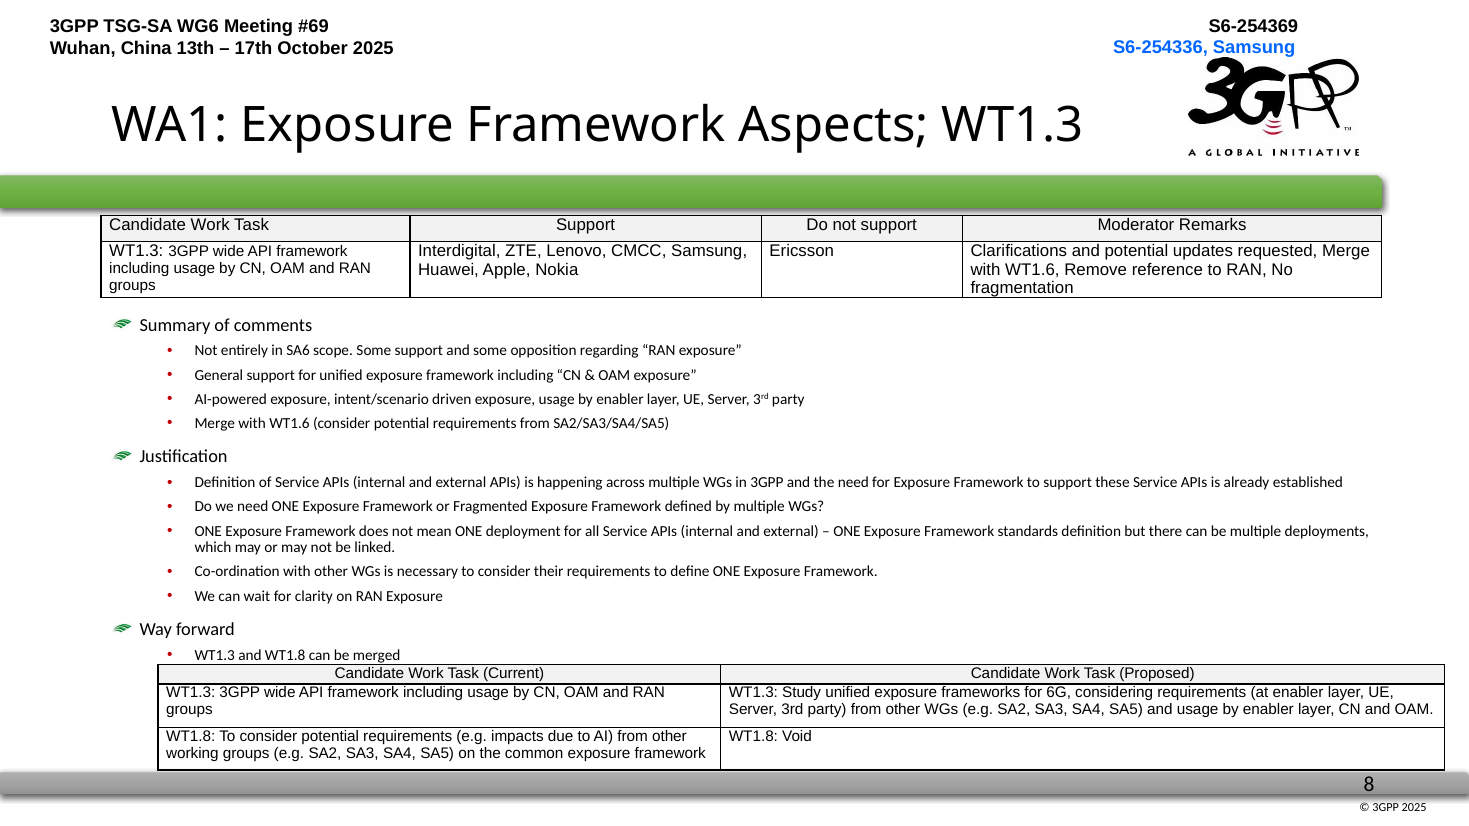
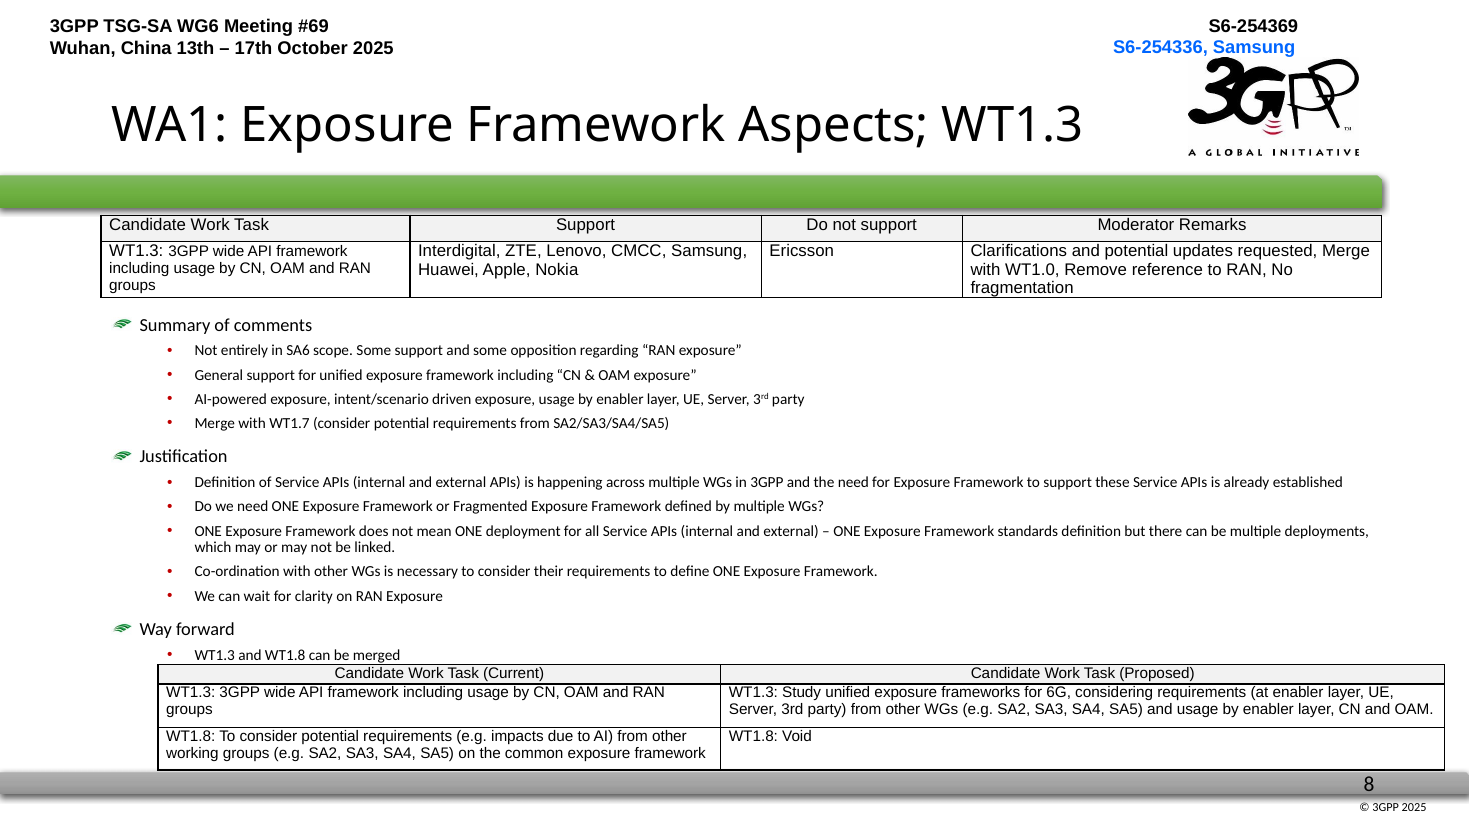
WT1.6 at (1032, 270): WT1.6 -> WT1.0
WT1.6 at (289, 424): WT1.6 -> WT1.7
